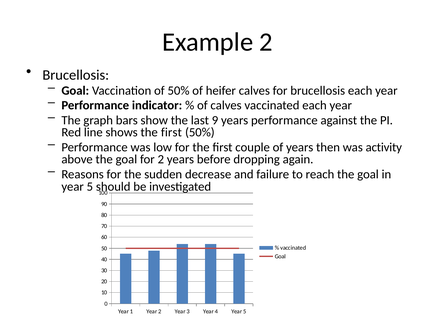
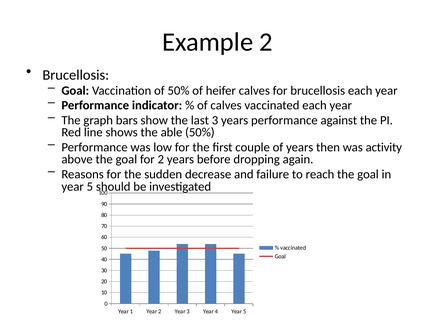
last 9: 9 -> 3
shows the first: first -> able
